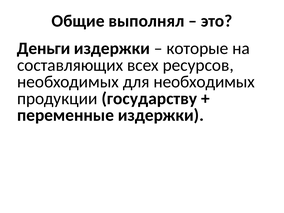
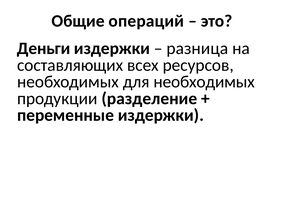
выполнял: выполнял -> операций
которые: которые -> разница
государству: государству -> разделение
